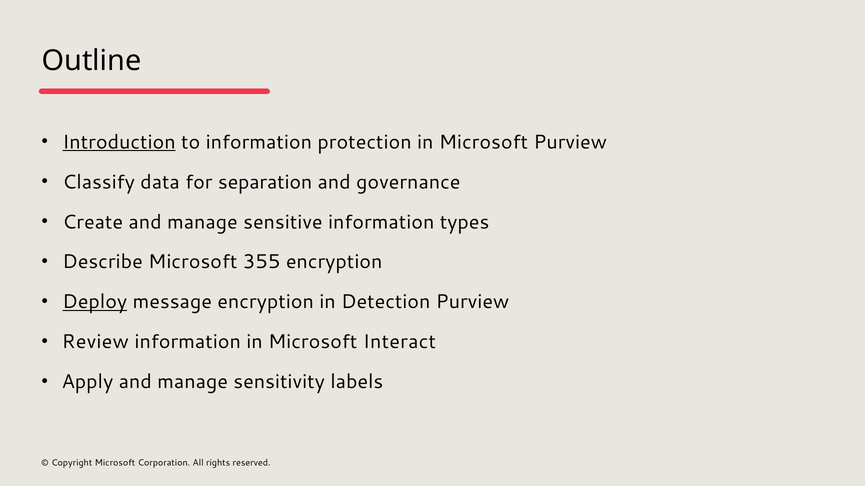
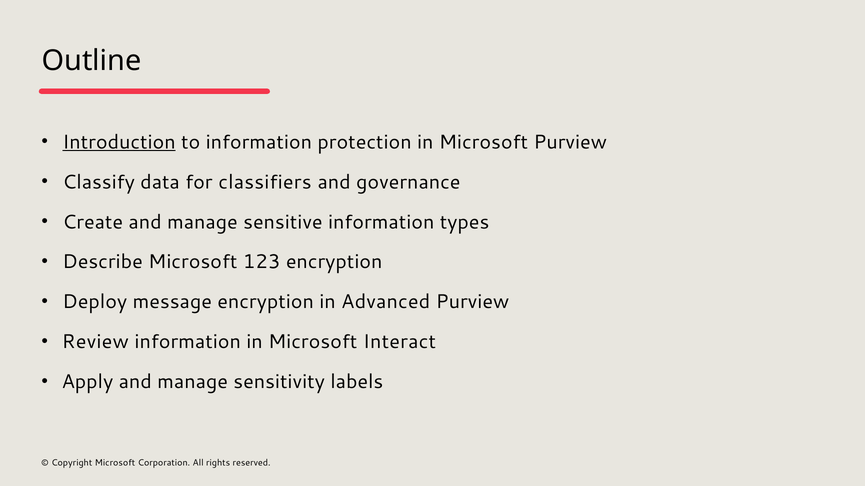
separation: separation -> classifiers
355: 355 -> 123
Deploy underline: present -> none
Detection: Detection -> Advanced
